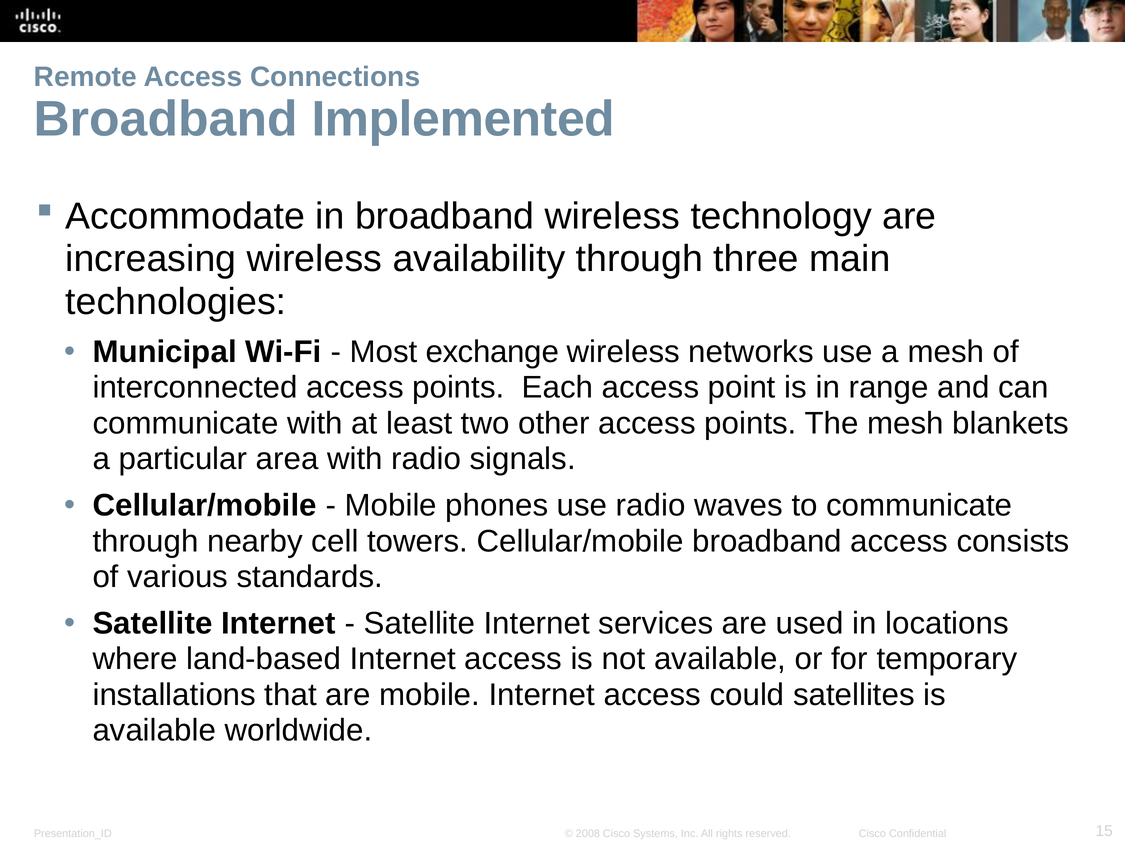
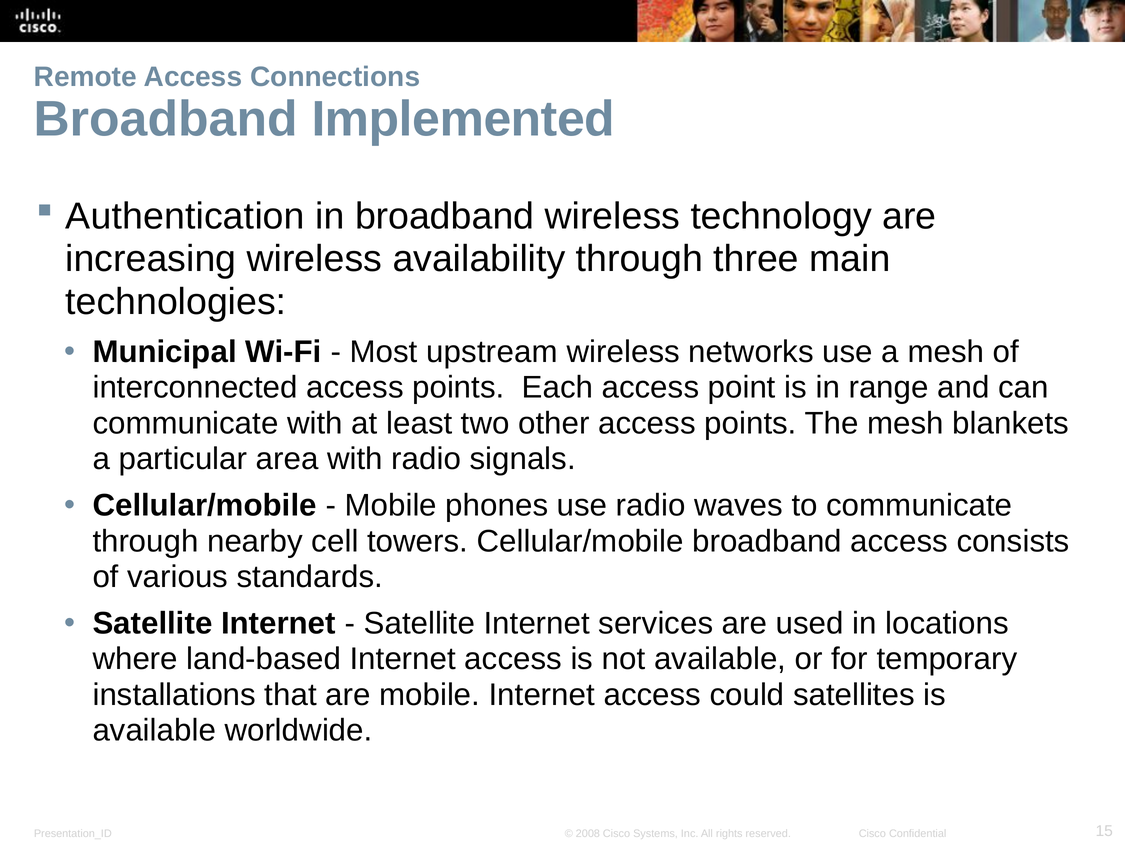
Accommodate: Accommodate -> Authentication
exchange: exchange -> upstream
